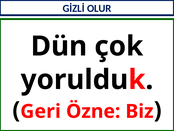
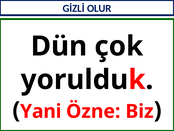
Geri: Geri -> Yani
